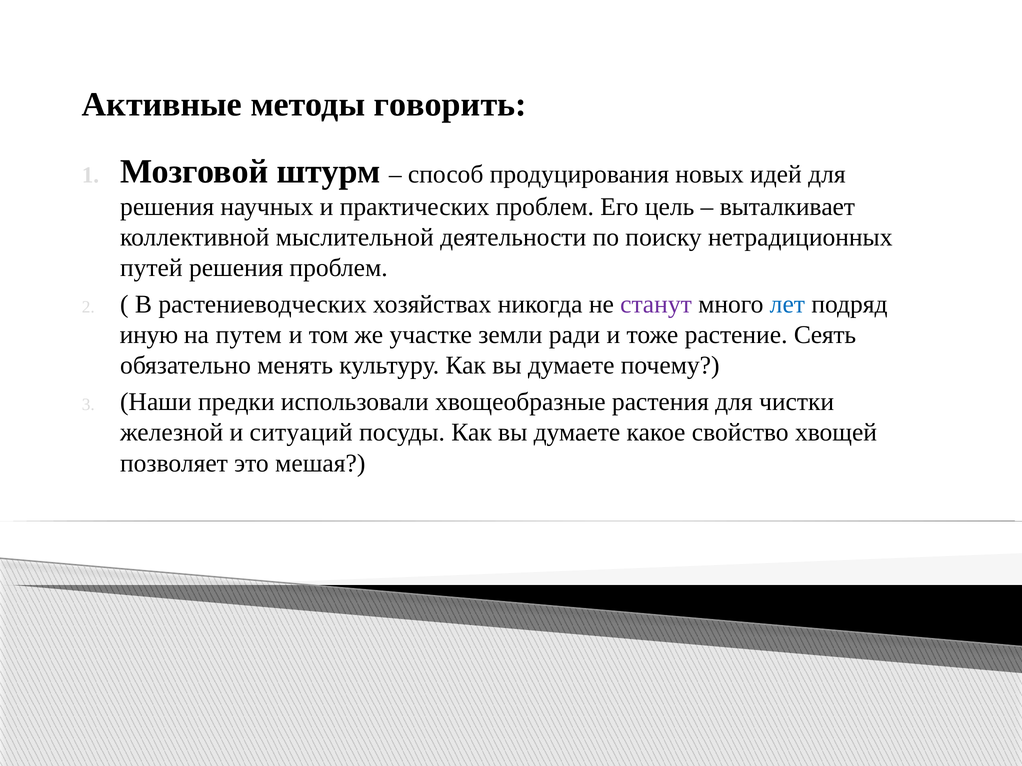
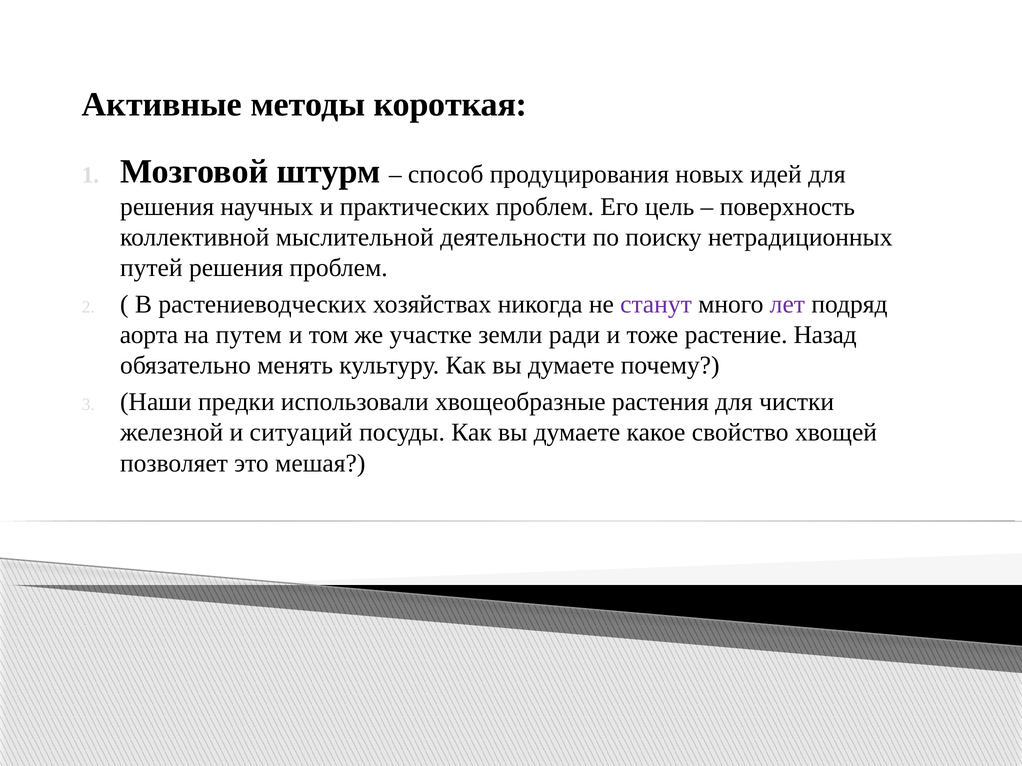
говорить: говорить -> короткая
выталкивает: выталкивает -> поверхность
лет colour: blue -> purple
иную: иную -> аорта
Сеять: Сеять -> Назад
